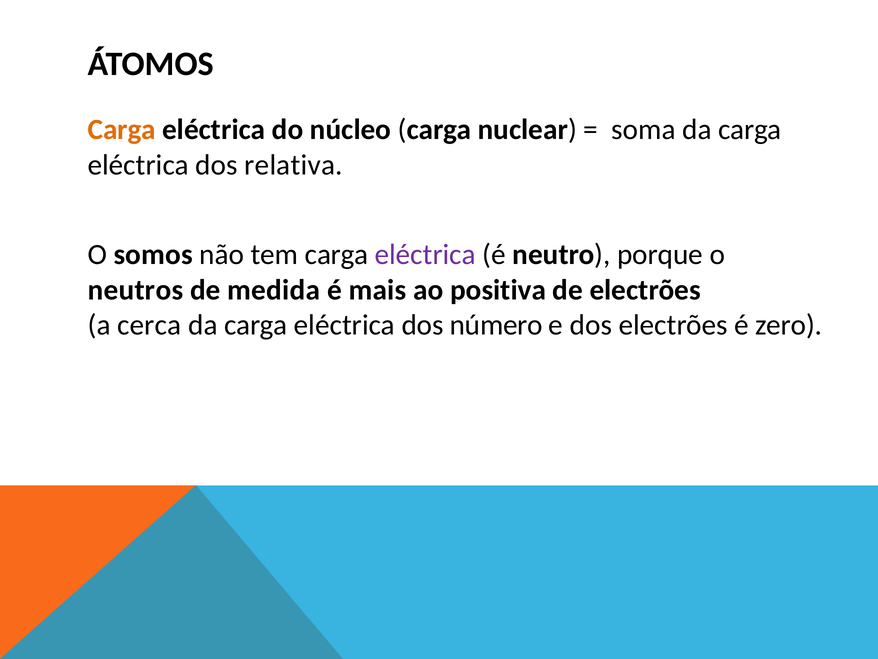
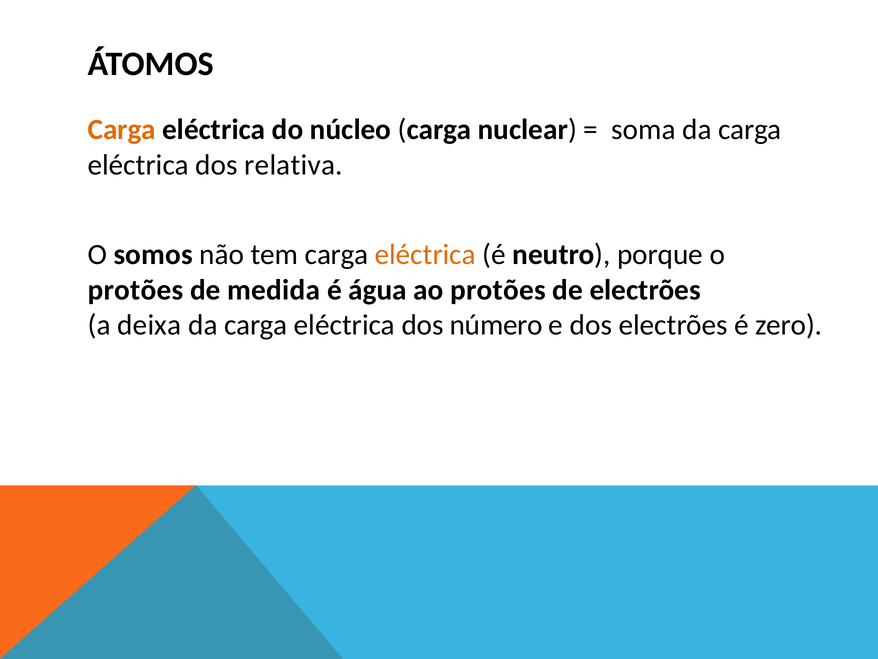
eléctrica at (425, 255) colour: purple -> orange
neutros at (135, 290): neutros -> protões
mais: mais -> água
ao positiva: positiva -> protões
cerca: cerca -> deixa
